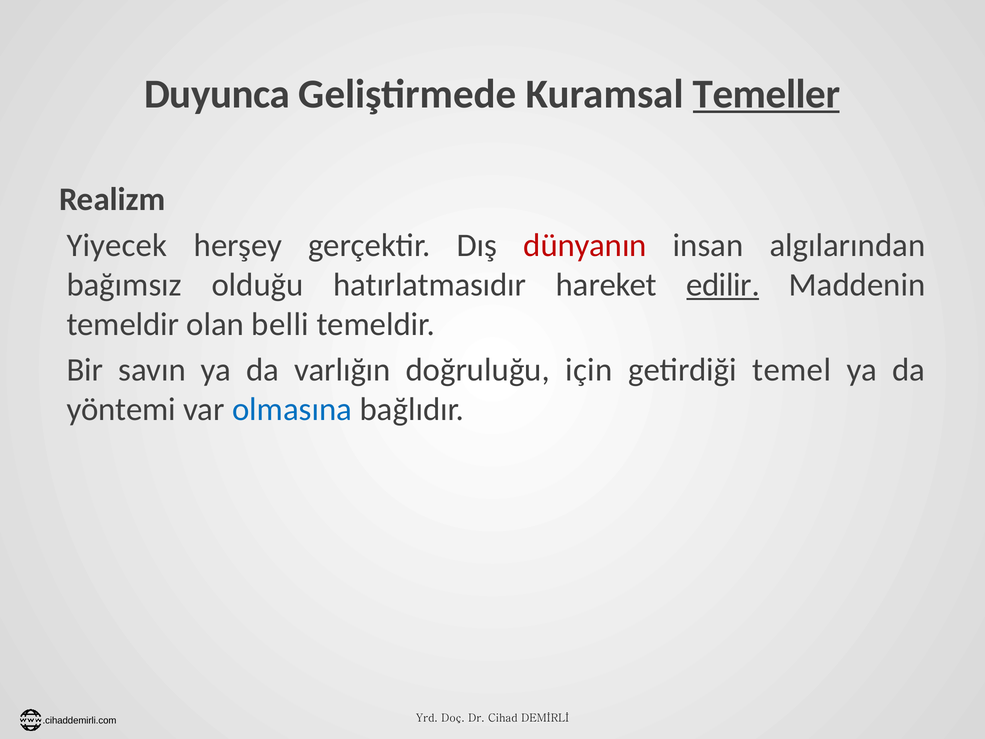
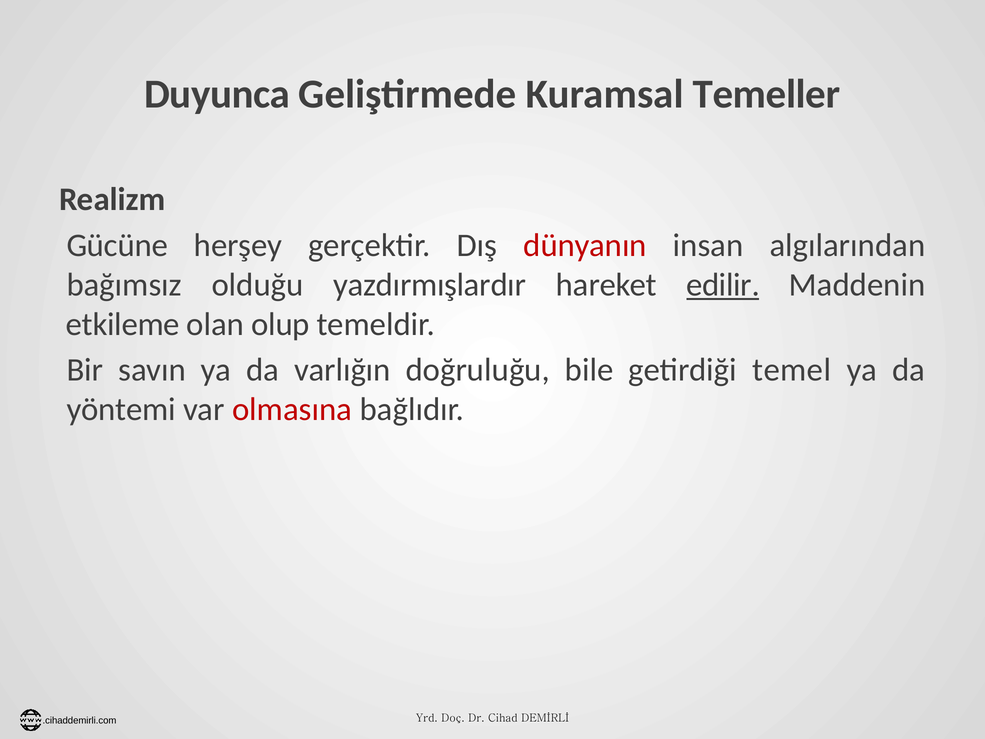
Temeller underline: present -> none
Yiyecek: Yiyecek -> Gücüne
hatırlatmasıdır: hatırlatmasıdır -> yazdırmışlardır
temeldir at (123, 324): temeldir -> etkileme
belli: belli -> olup
için: için -> bile
olmasına colour: blue -> red
